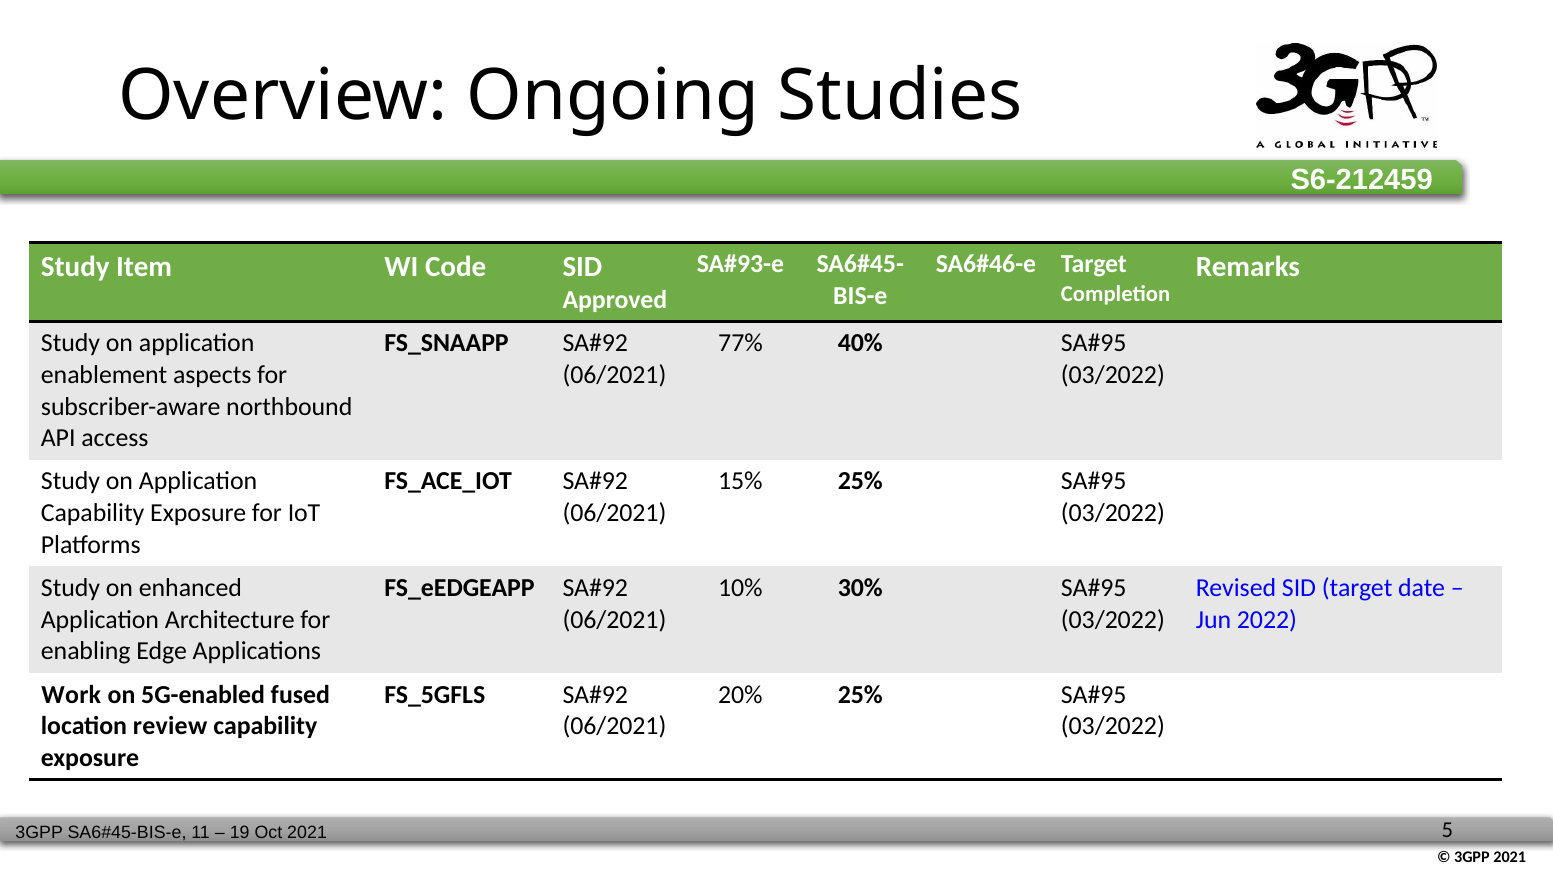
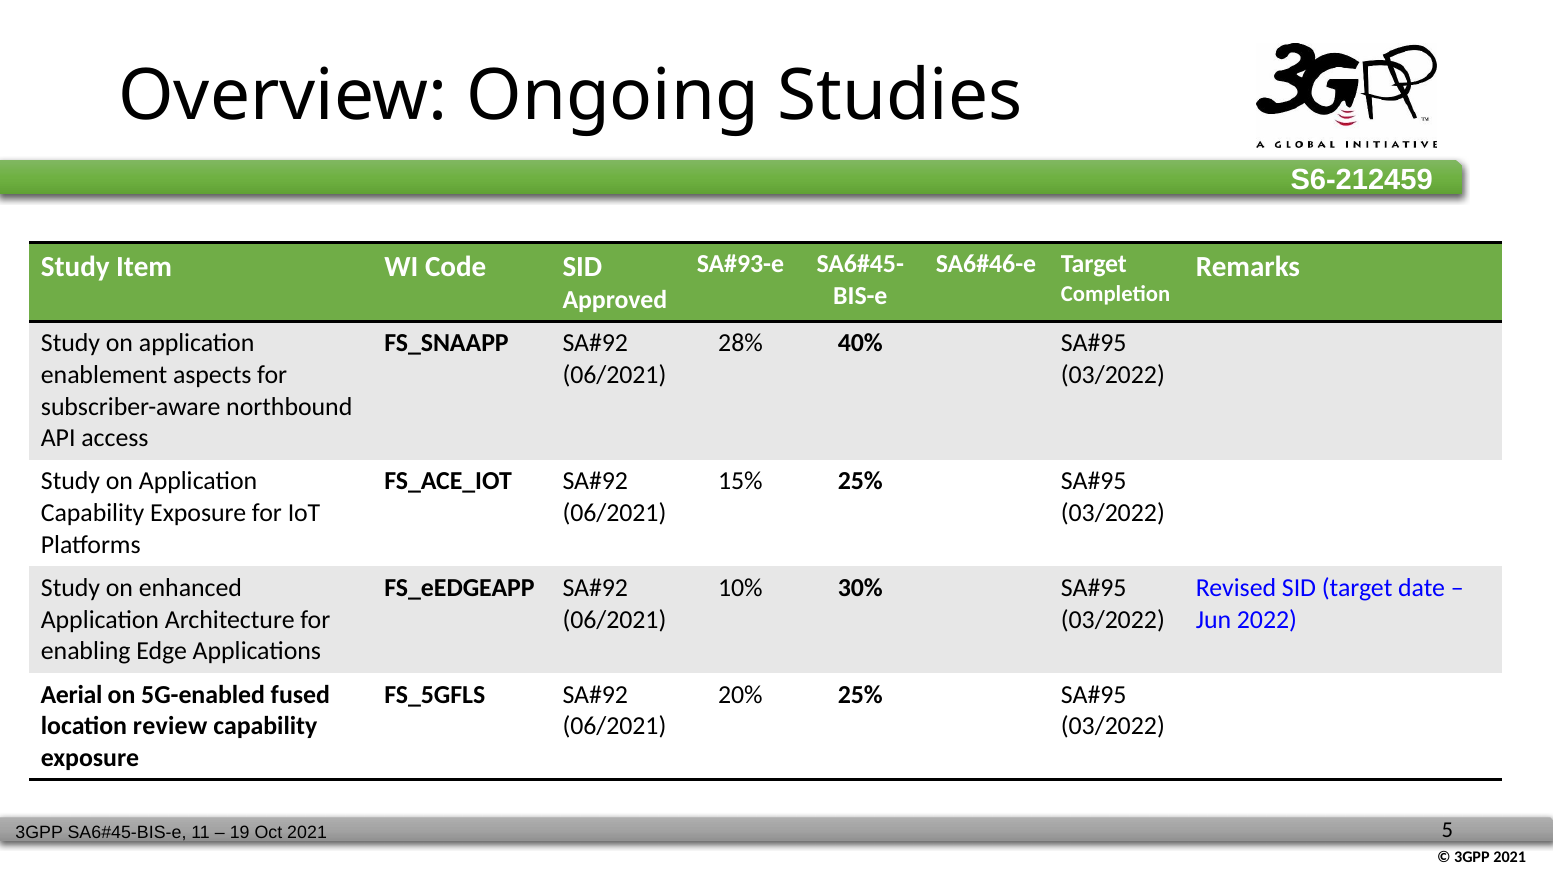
77%: 77% -> 28%
Work: Work -> Aerial
